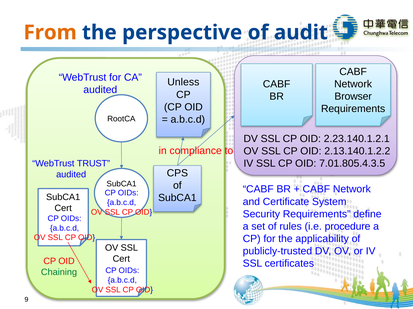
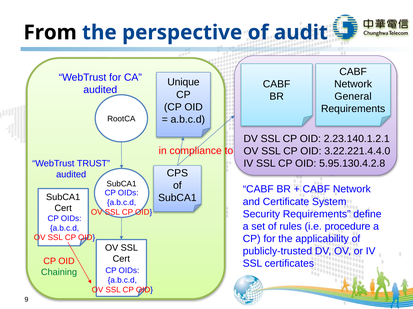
From colour: orange -> black
Unless: Unless -> Unique
Browser: Browser -> General
2.13.140.1.2.2: 2.13.140.1.2.2 -> 3.22.221.4.4.0
7.01.805.4.3.5: 7.01.805.4.3.5 -> 5.95.130.4.2.8
